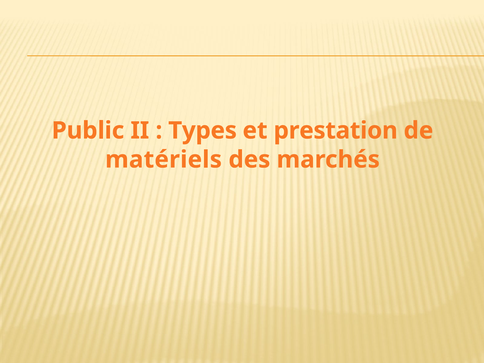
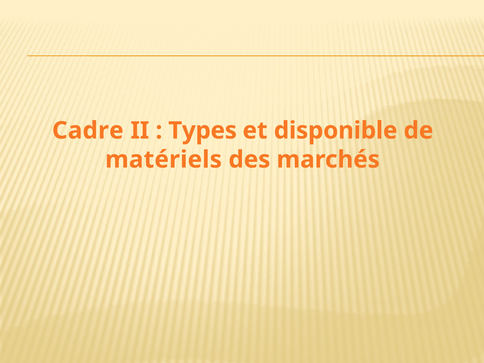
Public: Public -> Cadre
prestation: prestation -> disponible
